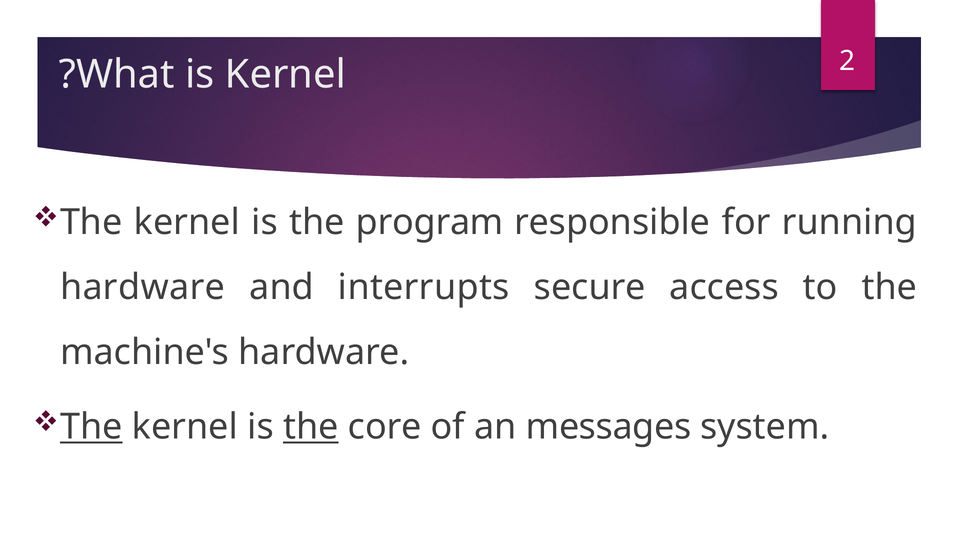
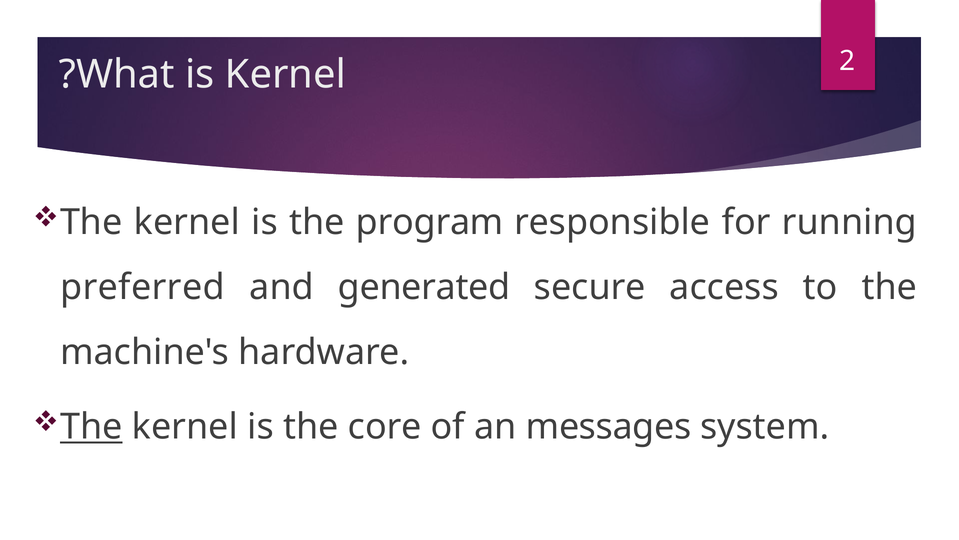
hardware at (142, 287): hardware -> preferred
interrupts: interrupts -> generated
the at (311, 427) underline: present -> none
